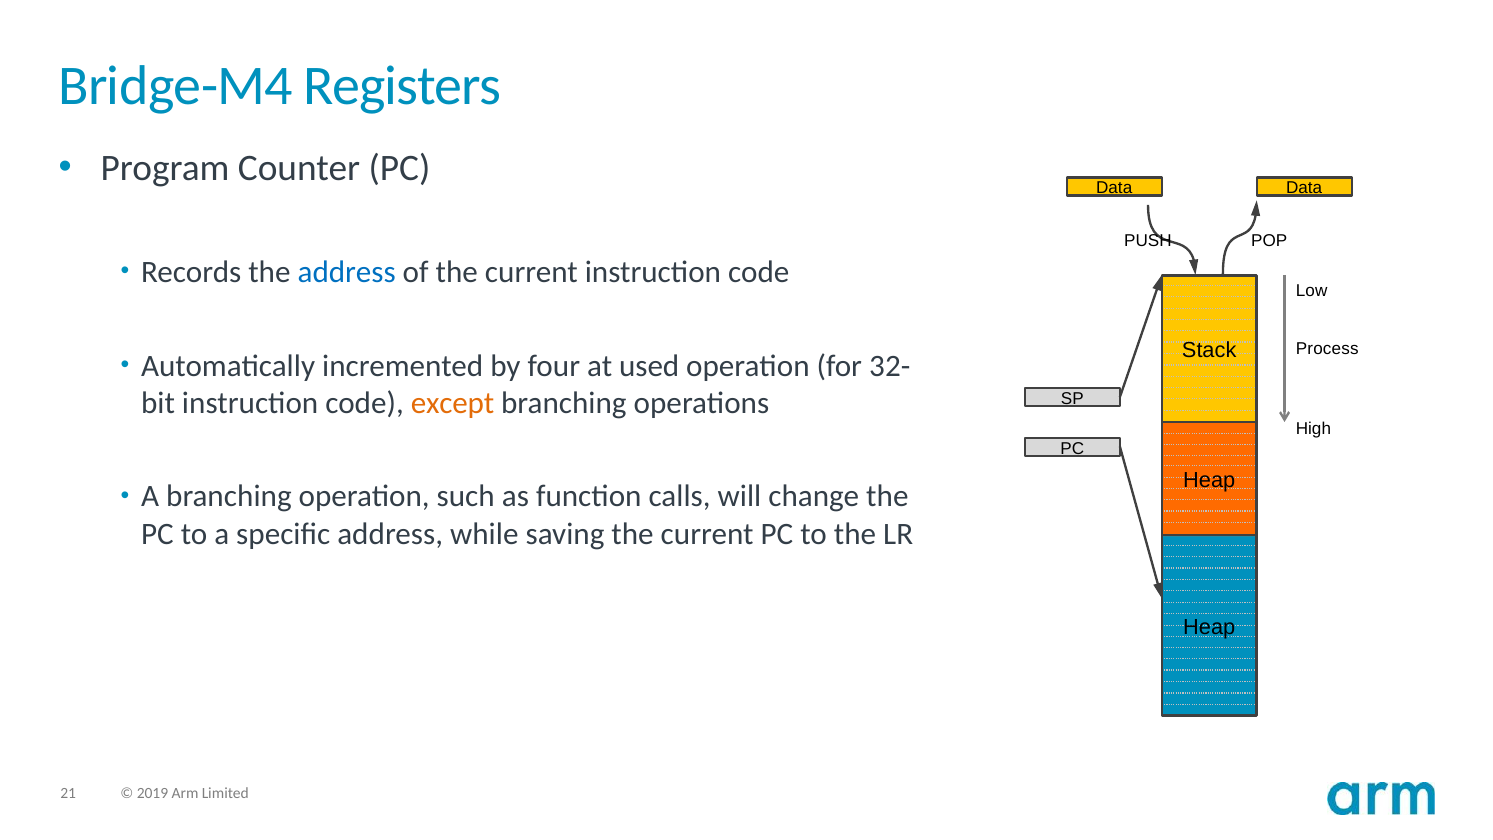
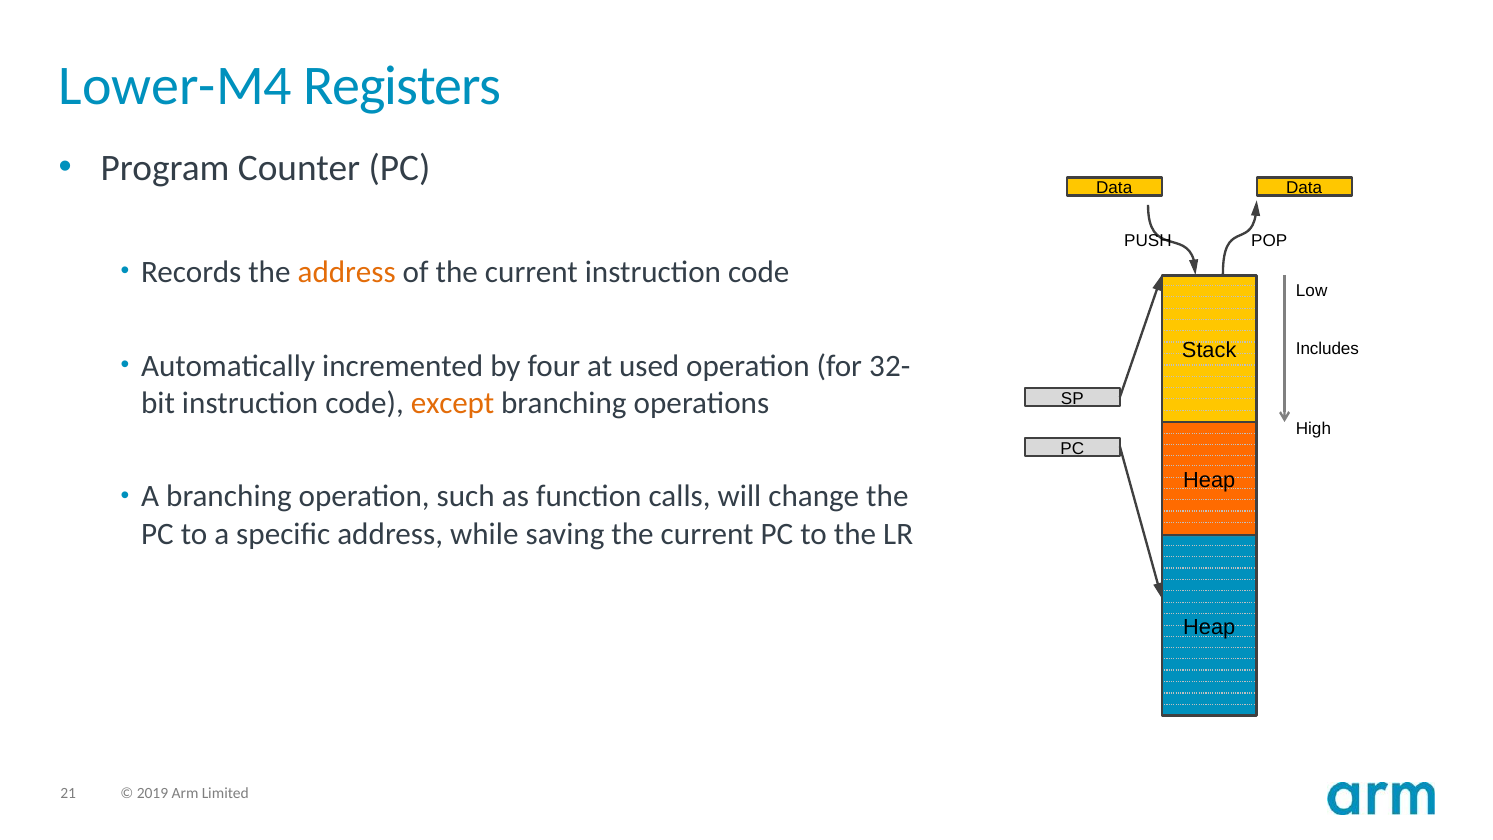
Bridge-M4: Bridge-M4 -> Lower-M4
address at (347, 273) colour: blue -> orange
Process: Process -> Includes
